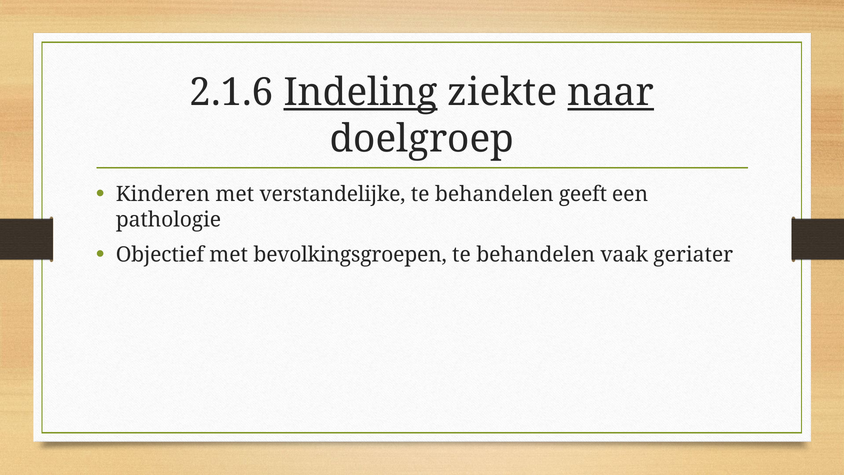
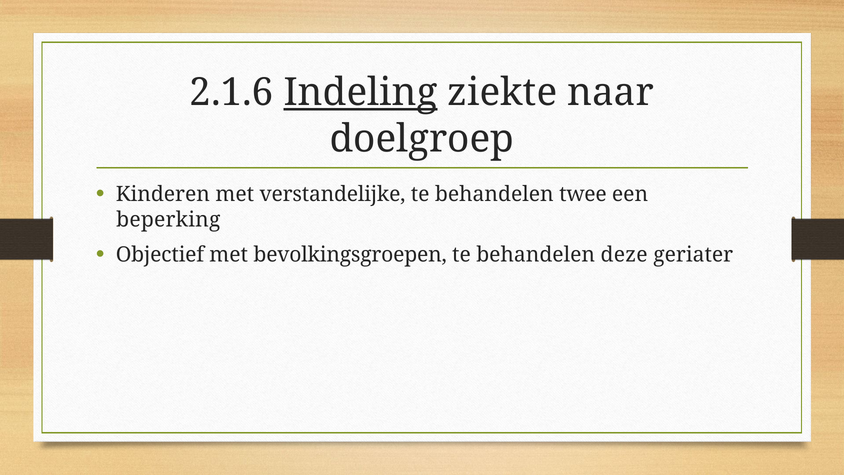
naar underline: present -> none
geeft: geeft -> twee
pathologie: pathologie -> beperking
vaak: vaak -> deze
